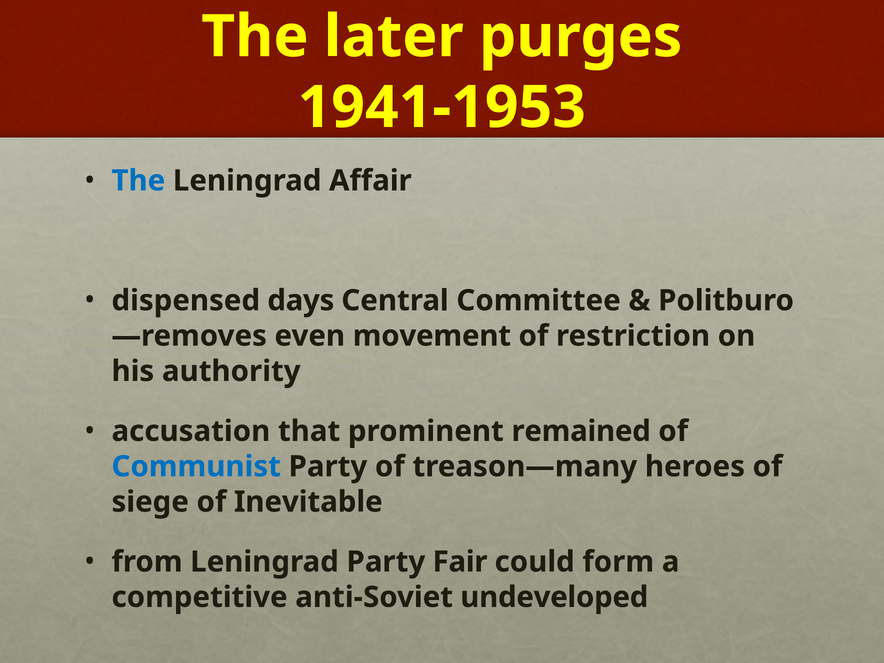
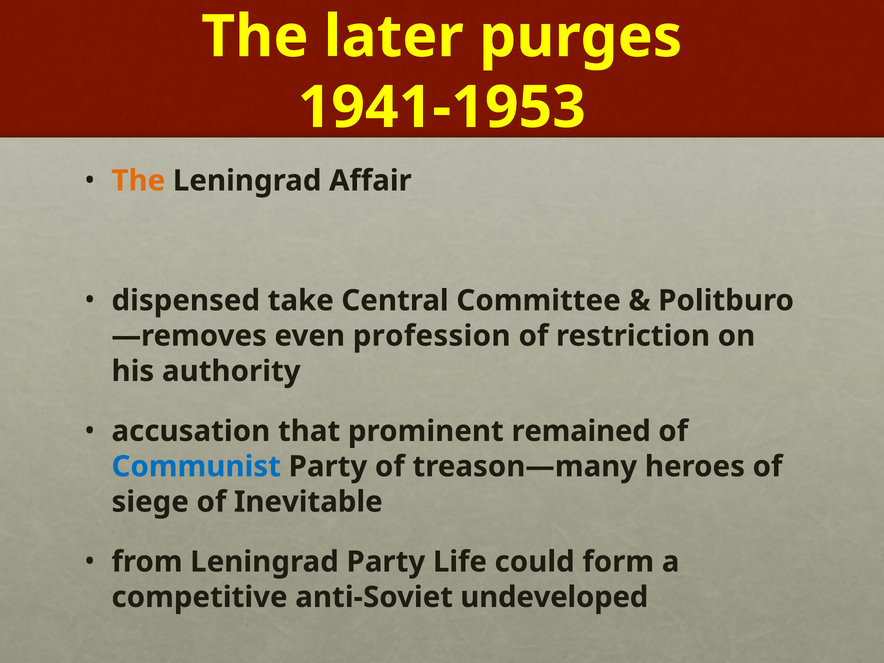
The at (138, 181) colour: blue -> orange
days: days -> take
movement: movement -> profession
Fair: Fair -> Life
